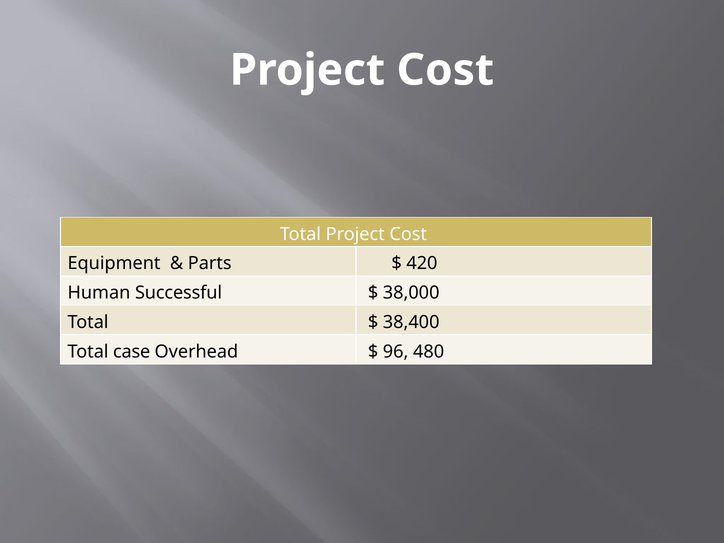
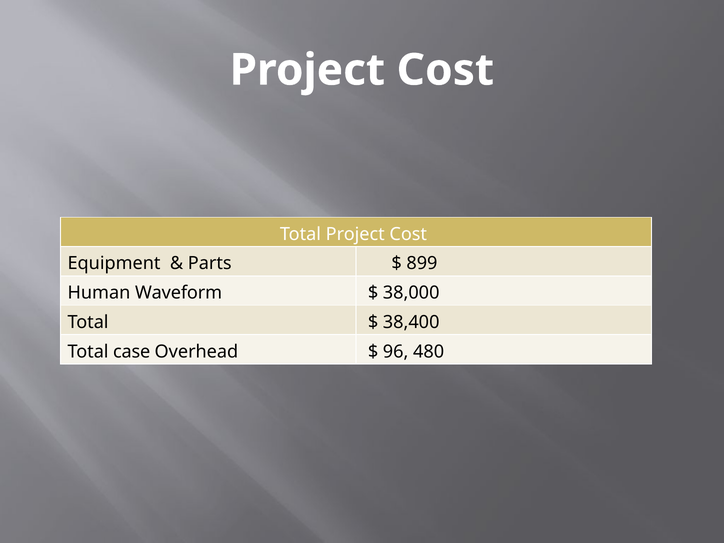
420: 420 -> 899
Successful: Successful -> Waveform
